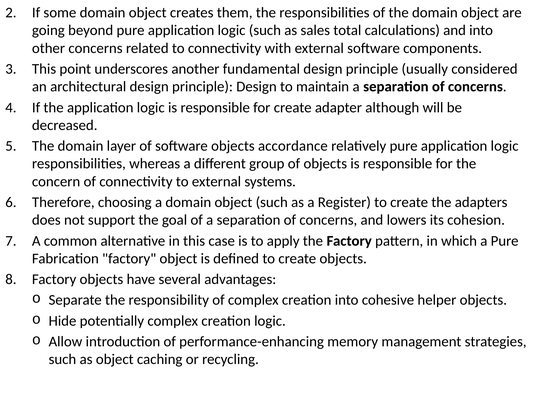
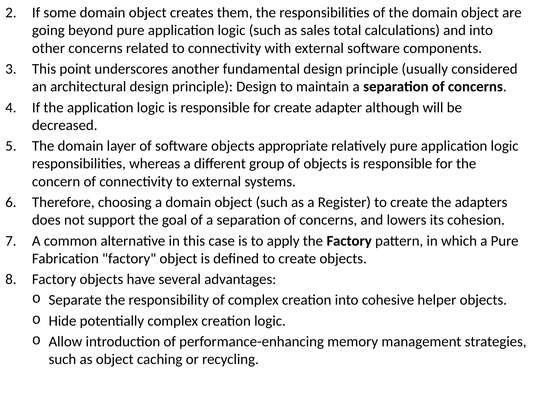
accordance: accordance -> appropriate
